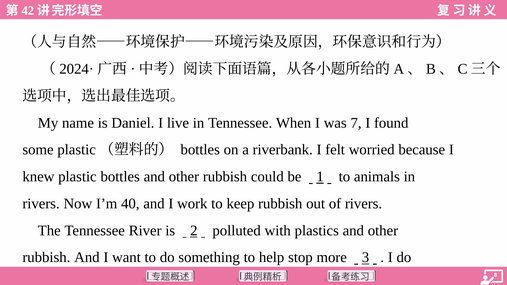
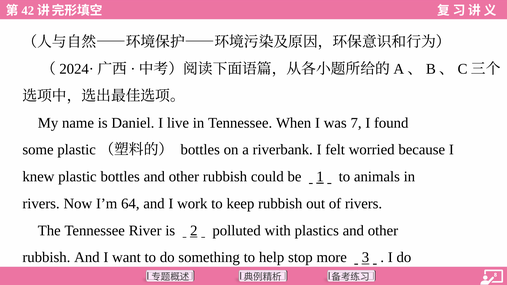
40: 40 -> 64
